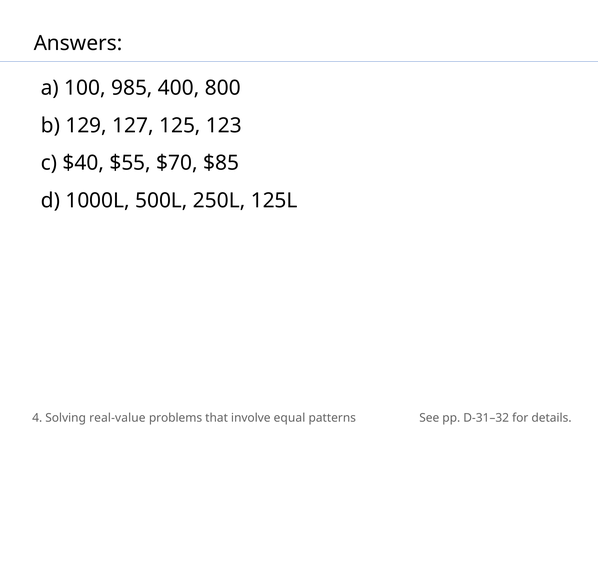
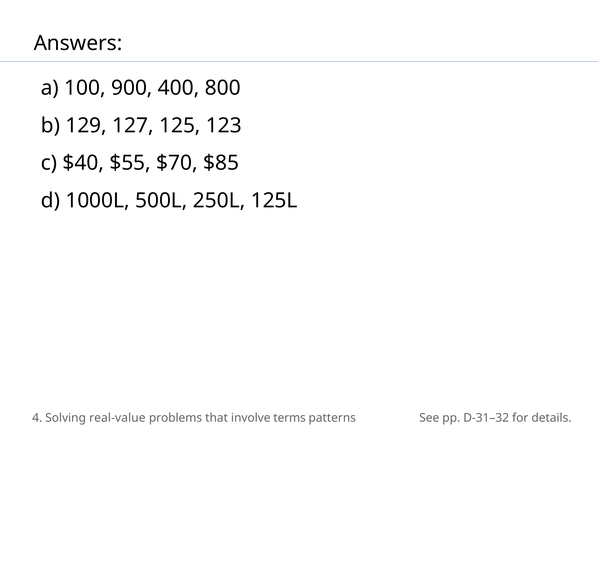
985: 985 -> 900
equal: equal -> terms
